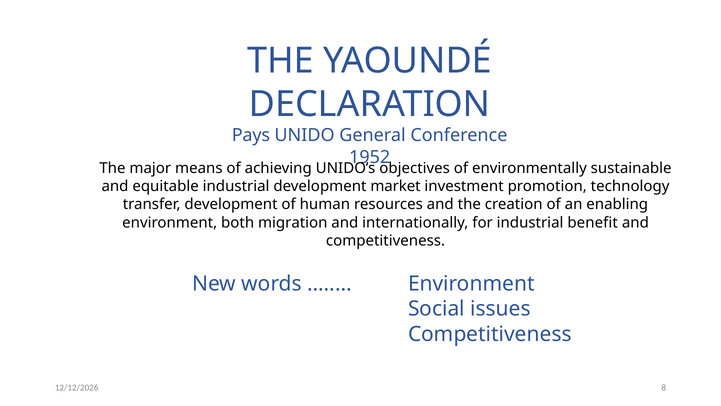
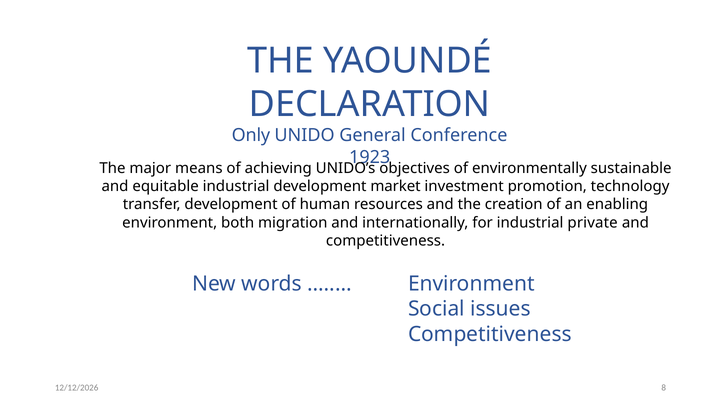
Pays: Pays -> Only
1952: 1952 -> 1923
benefit: benefit -> private
